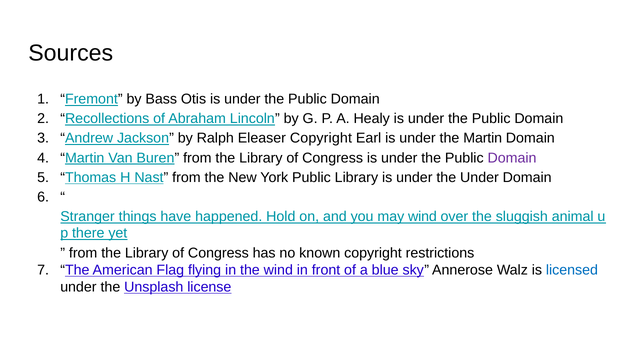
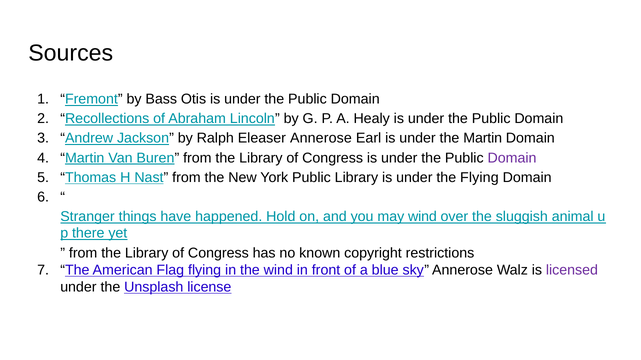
Eleaser Copyright: Copyright -> Annerose
the Under: Under -> Flying
licensed colour: blue -> purple
